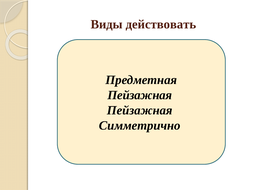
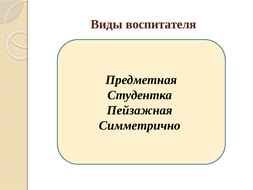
действовать: действовать -> воспитателя
Пейзажная at (140, 95): Пейзажная -> Студентка
